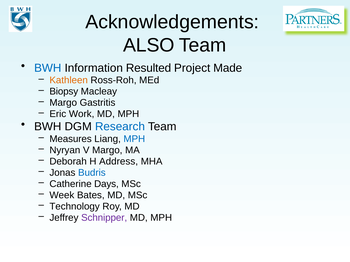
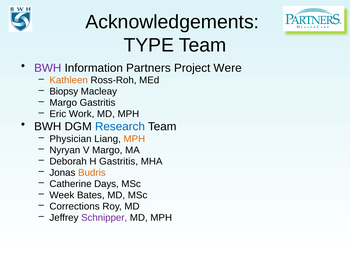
ALSO: ALSO -> TYPE
BWH at (48, 68) colour: blue -> purple
Resulted: Resulted -> Partners
Made: Made -> Were
Measures: Measures -> Physician
MPH at (134, 139) colour: blue -> orange
H Address: Address -> Gastritis
Budris colour: blue -> orange
Technology: Technology -> Corrections
